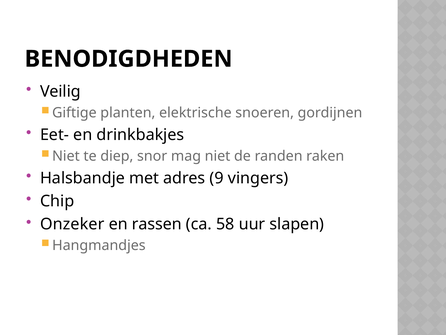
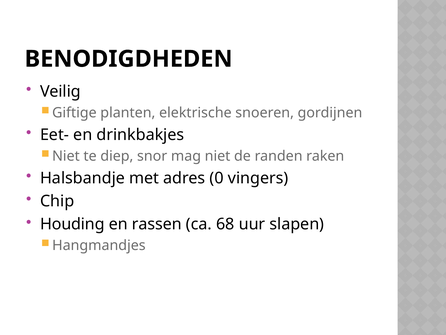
9: 9 -> 0
Onzeker: Onzeker -> Houding
58: 58 -> 68
